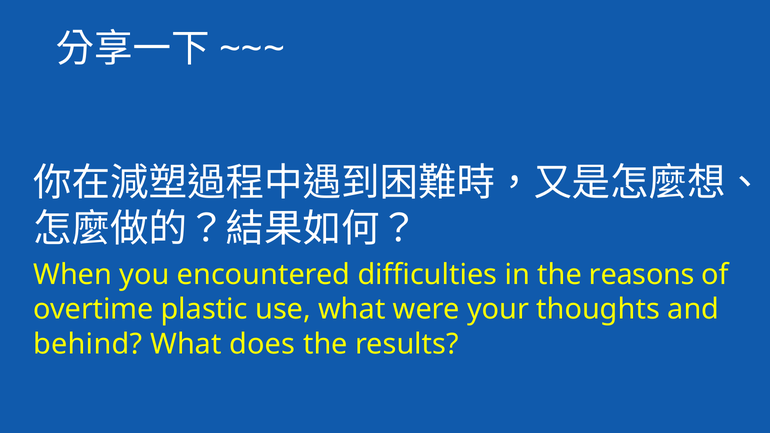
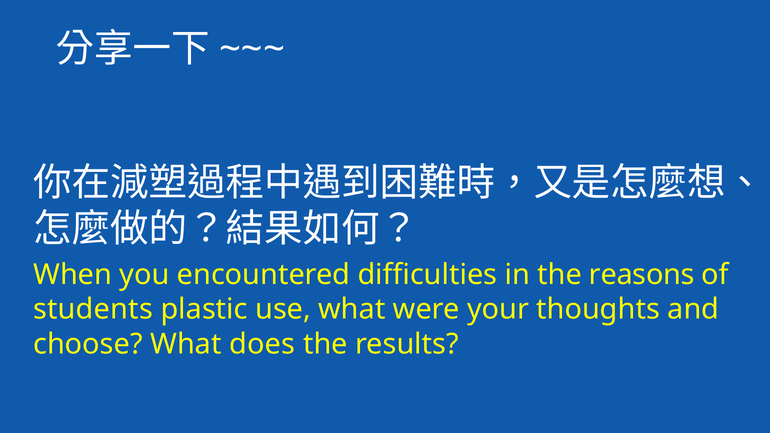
overtime: overtime -> students
behind: behind -> choose
